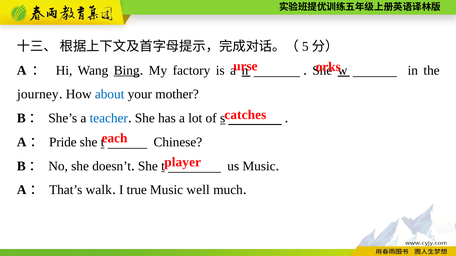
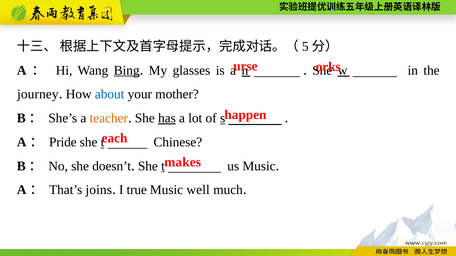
factory: factory -> glasses
catches: catches -> happen
teacher colour: blue -> orange
has underline: none -> present
player: player -> makes
walk: walk -> joins
